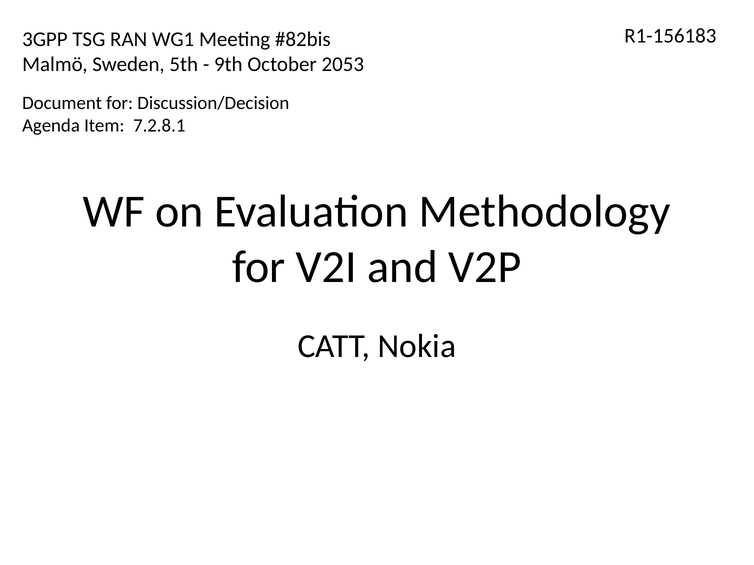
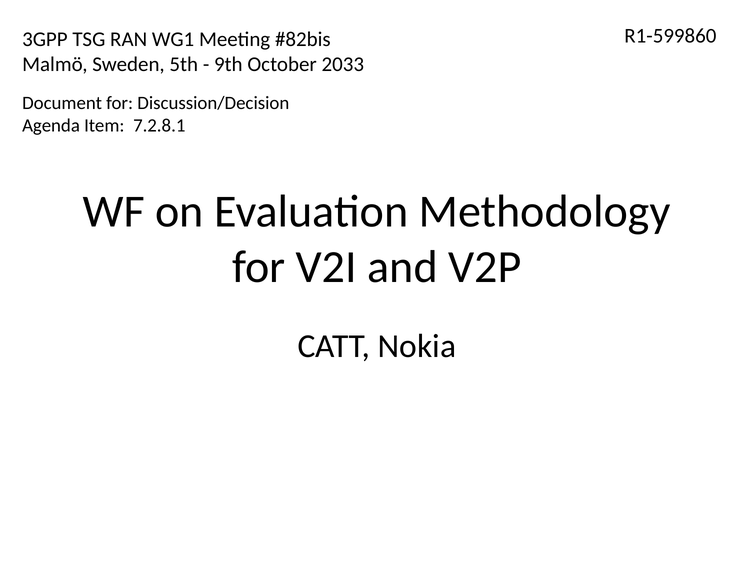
R1-156183: R1-156183 -> R1-599860
2053: 2053 -> 2033
